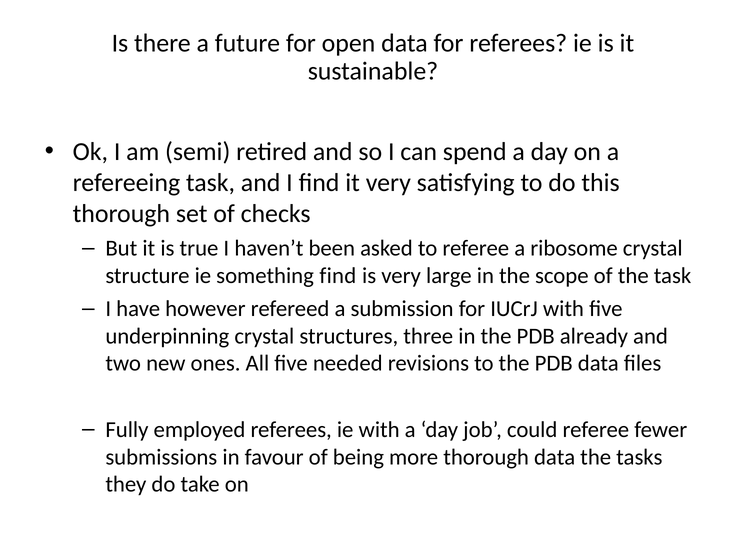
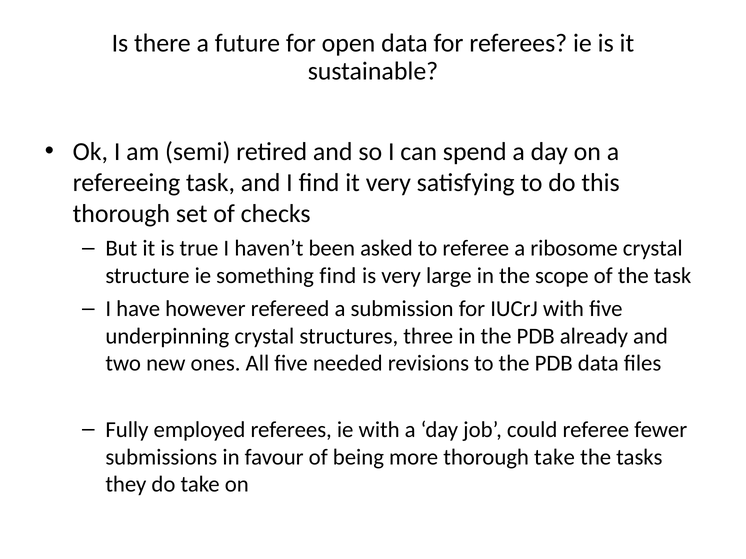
thorough data: data -> take
